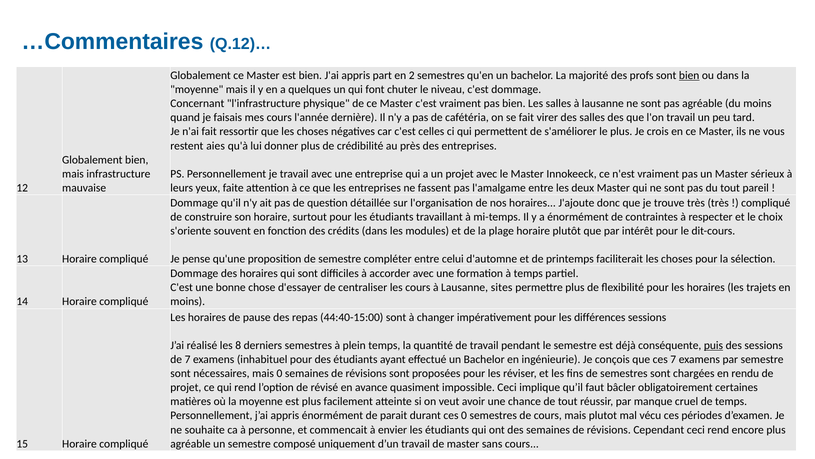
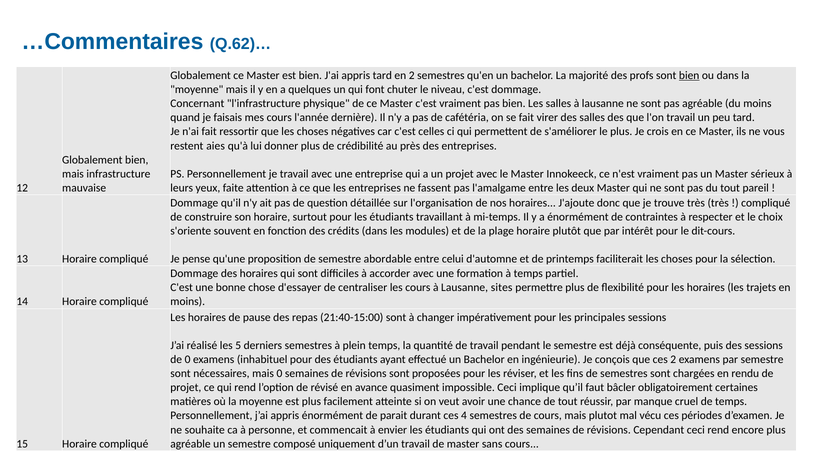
Q.12)…: Q.12)… -> Q.62)…
appris part: part -> tard
compléter: compléter -> abordable
44:40-15:00: 44:40-15:00 -> 21:40-15:00
différences: différences -> principales
8: 8 -> 5
puis underline: present -> none
de 7: 7 -> 0
ces 7: 7 -> 2
ces 0: 0 -> 4
